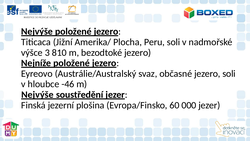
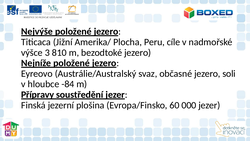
Peru soli: soli -> cíle
-46: -46 -> -84
Nejvýše at (37, 94): Nejvýše -> Přípravy
